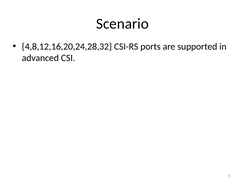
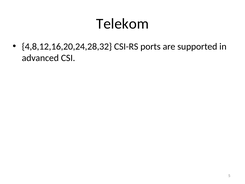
Scenario: Scenario -> Telekom
